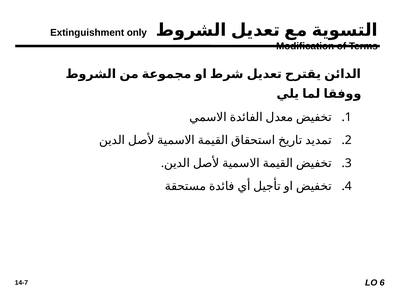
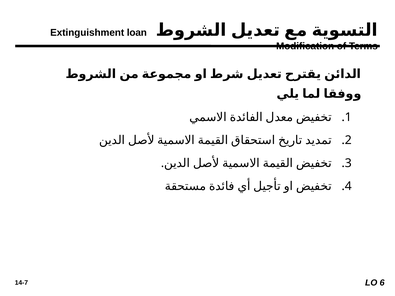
only: only -> loan
